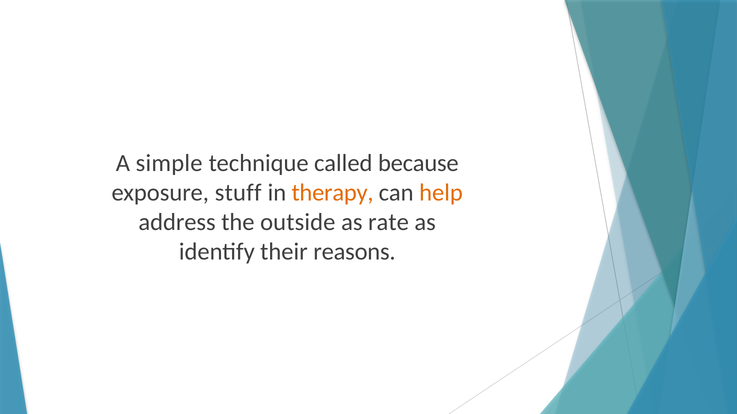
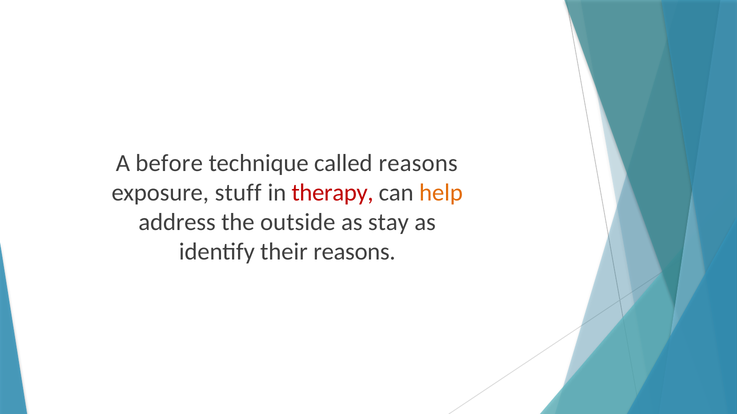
simple: simple -> before
called because: because -> reasons
therapy colour: orange -> red
rate: rate -> stay
